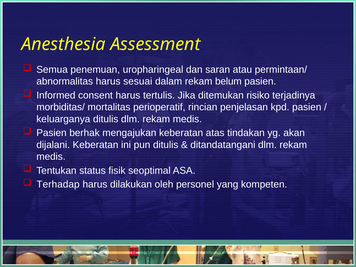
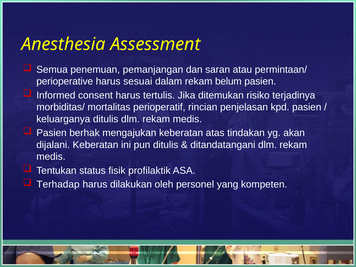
uropharingeal: uropharingeal -> pemanjangan
abnormalitas: abnormalitas -> perioperative
seoptimal: seoptimal -> profilaktik
